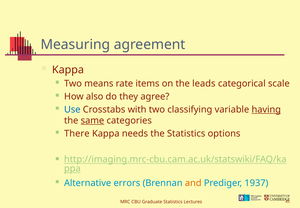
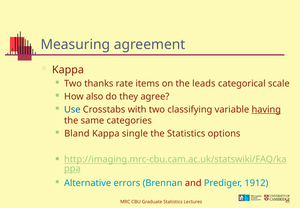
means: means -> thanks
same underline: present -> none
There: There -> Bland
needs: needs -> single
and colour: orange -> red
1937: 1937 -> 1912
